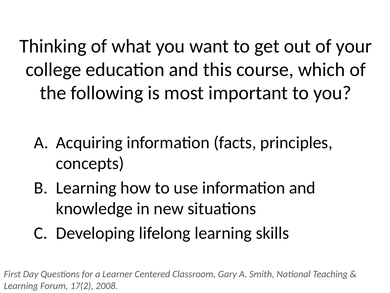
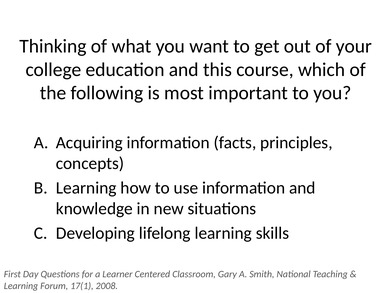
17(2: 17(2 -> 17(1
